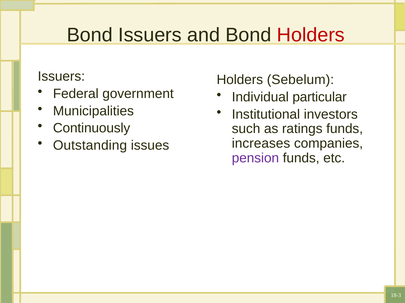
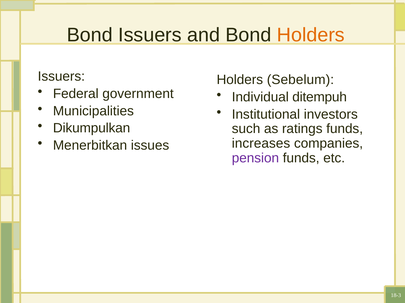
Holders at (311, 35) colour: red -> orange
particular: particular -> ditempuh
Continuously: Continuously -> Dikumpulkan
Outstanding: Outstanding -> Menerbitkan
